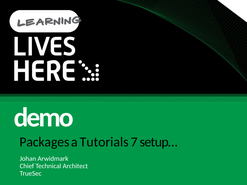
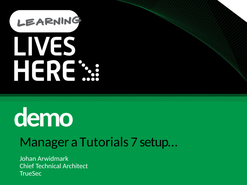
Packages: Packages -> Manager
